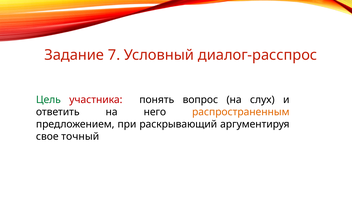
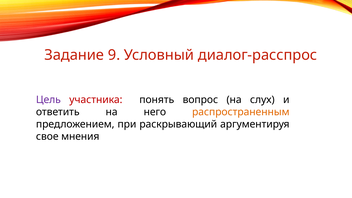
7: 7 -> 9
Цель colour: green -> purple
точный: точный -> мнения
